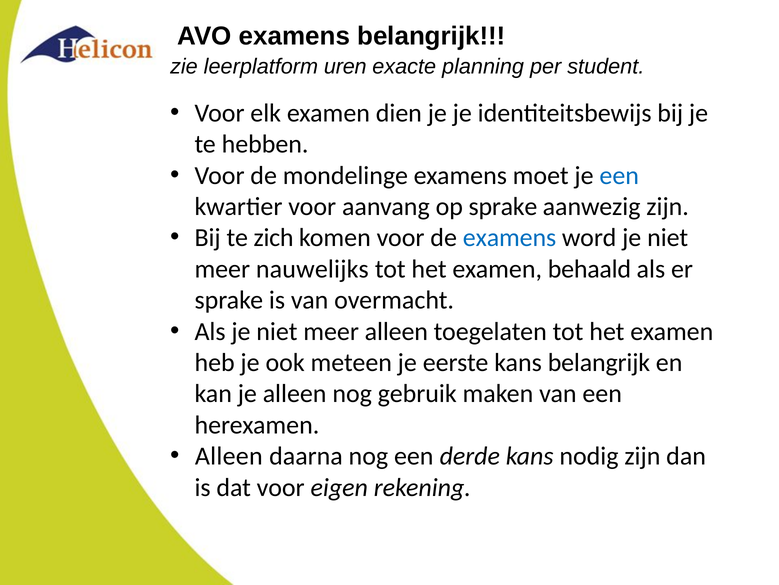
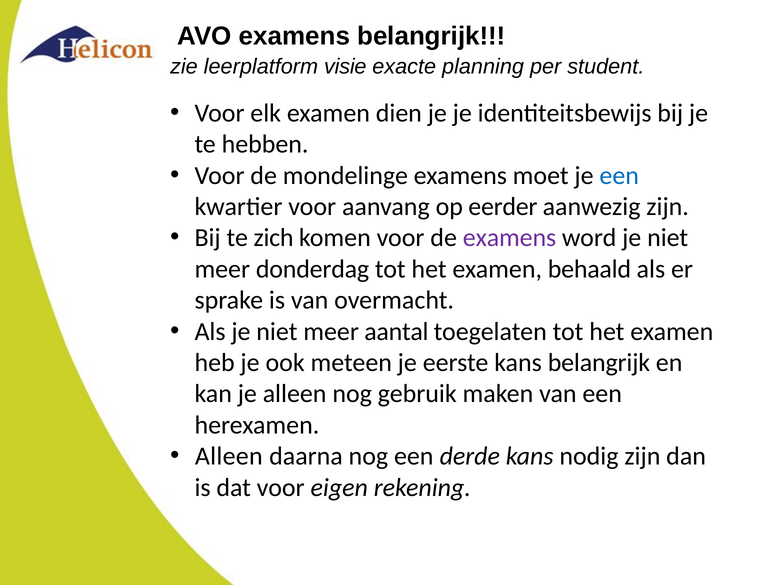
uren: uren -> visie
op sprake: sprake -> eerder
examens at (510, 238) colour: blue -> purple
nauwelijks: nauwelijks -> donderdag
meer alleen: alleen -> aantal
